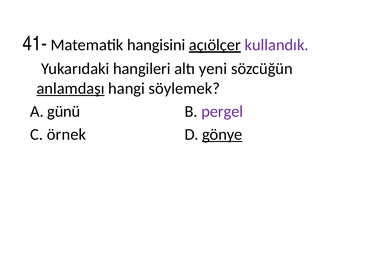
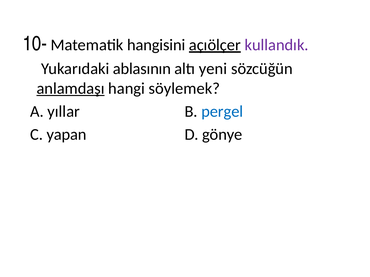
41-: 41- -> 10-
hangileri: hangileri -> ablasının
günü: günü -> yıllar
pergel colour: purple -> blue
örnek: örnek -> yapan
gönye underline: present -> none
